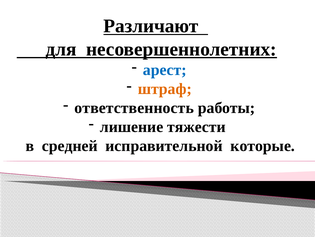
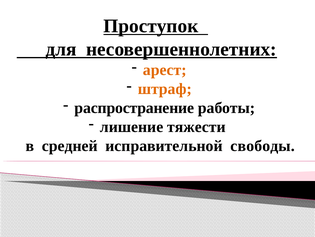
Различают: Различают -> Проступок
арест colour: blue -> orange
ответственность: ответственность -> распространение
которые: которые -> свободы
